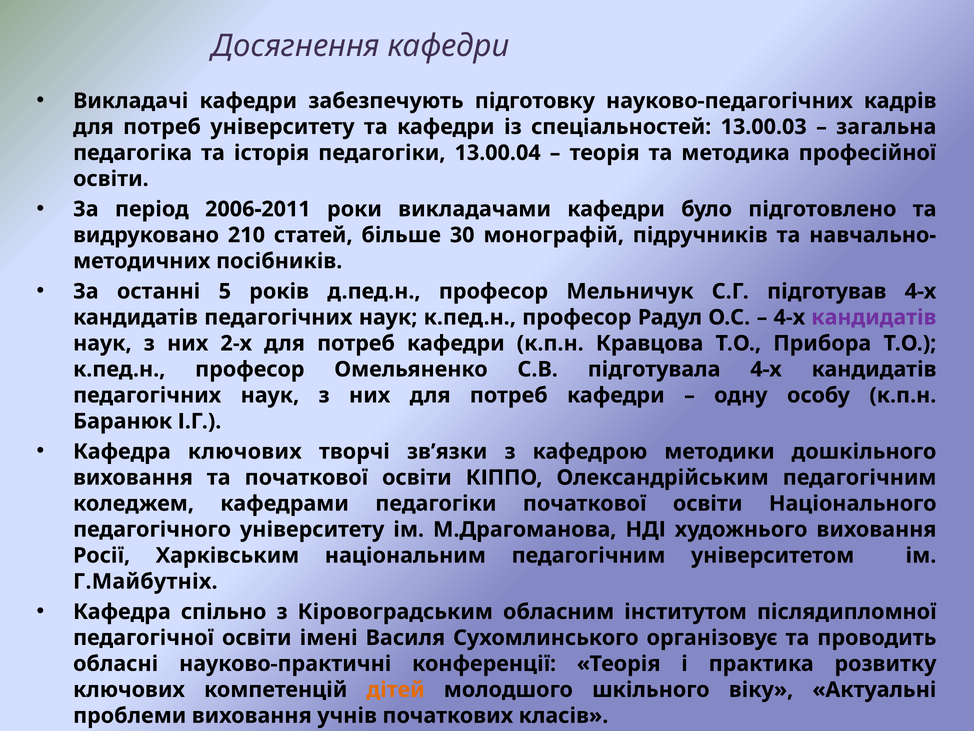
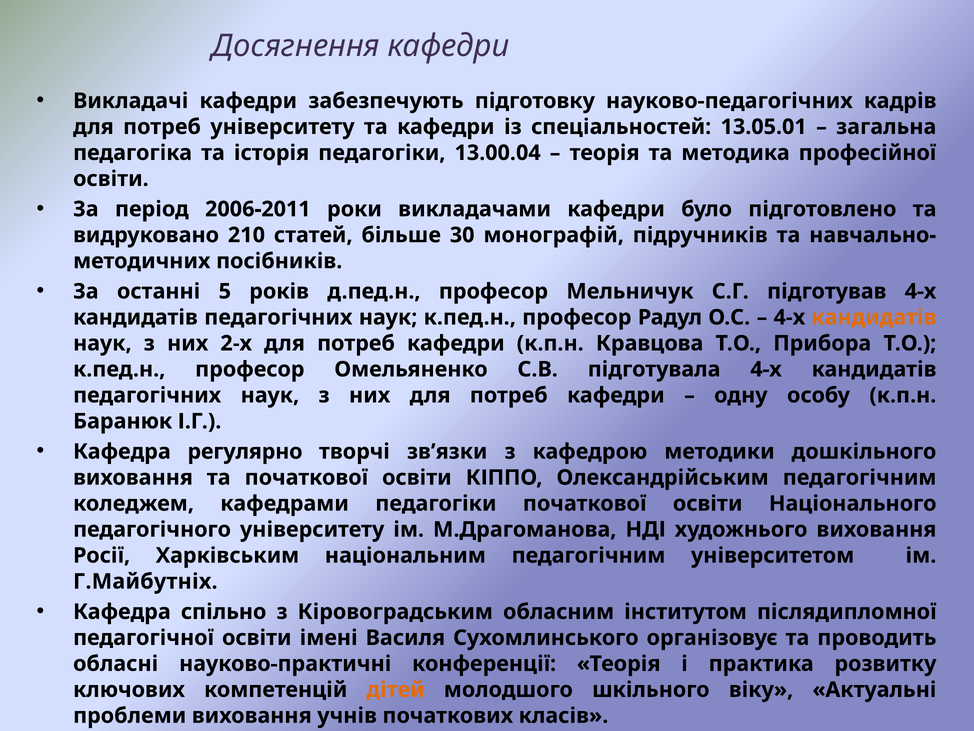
13.00.03: 13.00.03 -> 13.05.01
кандидатів at (874, 317) colour: purple -> orange
Кафедра ключових: ключових -> регулярно
